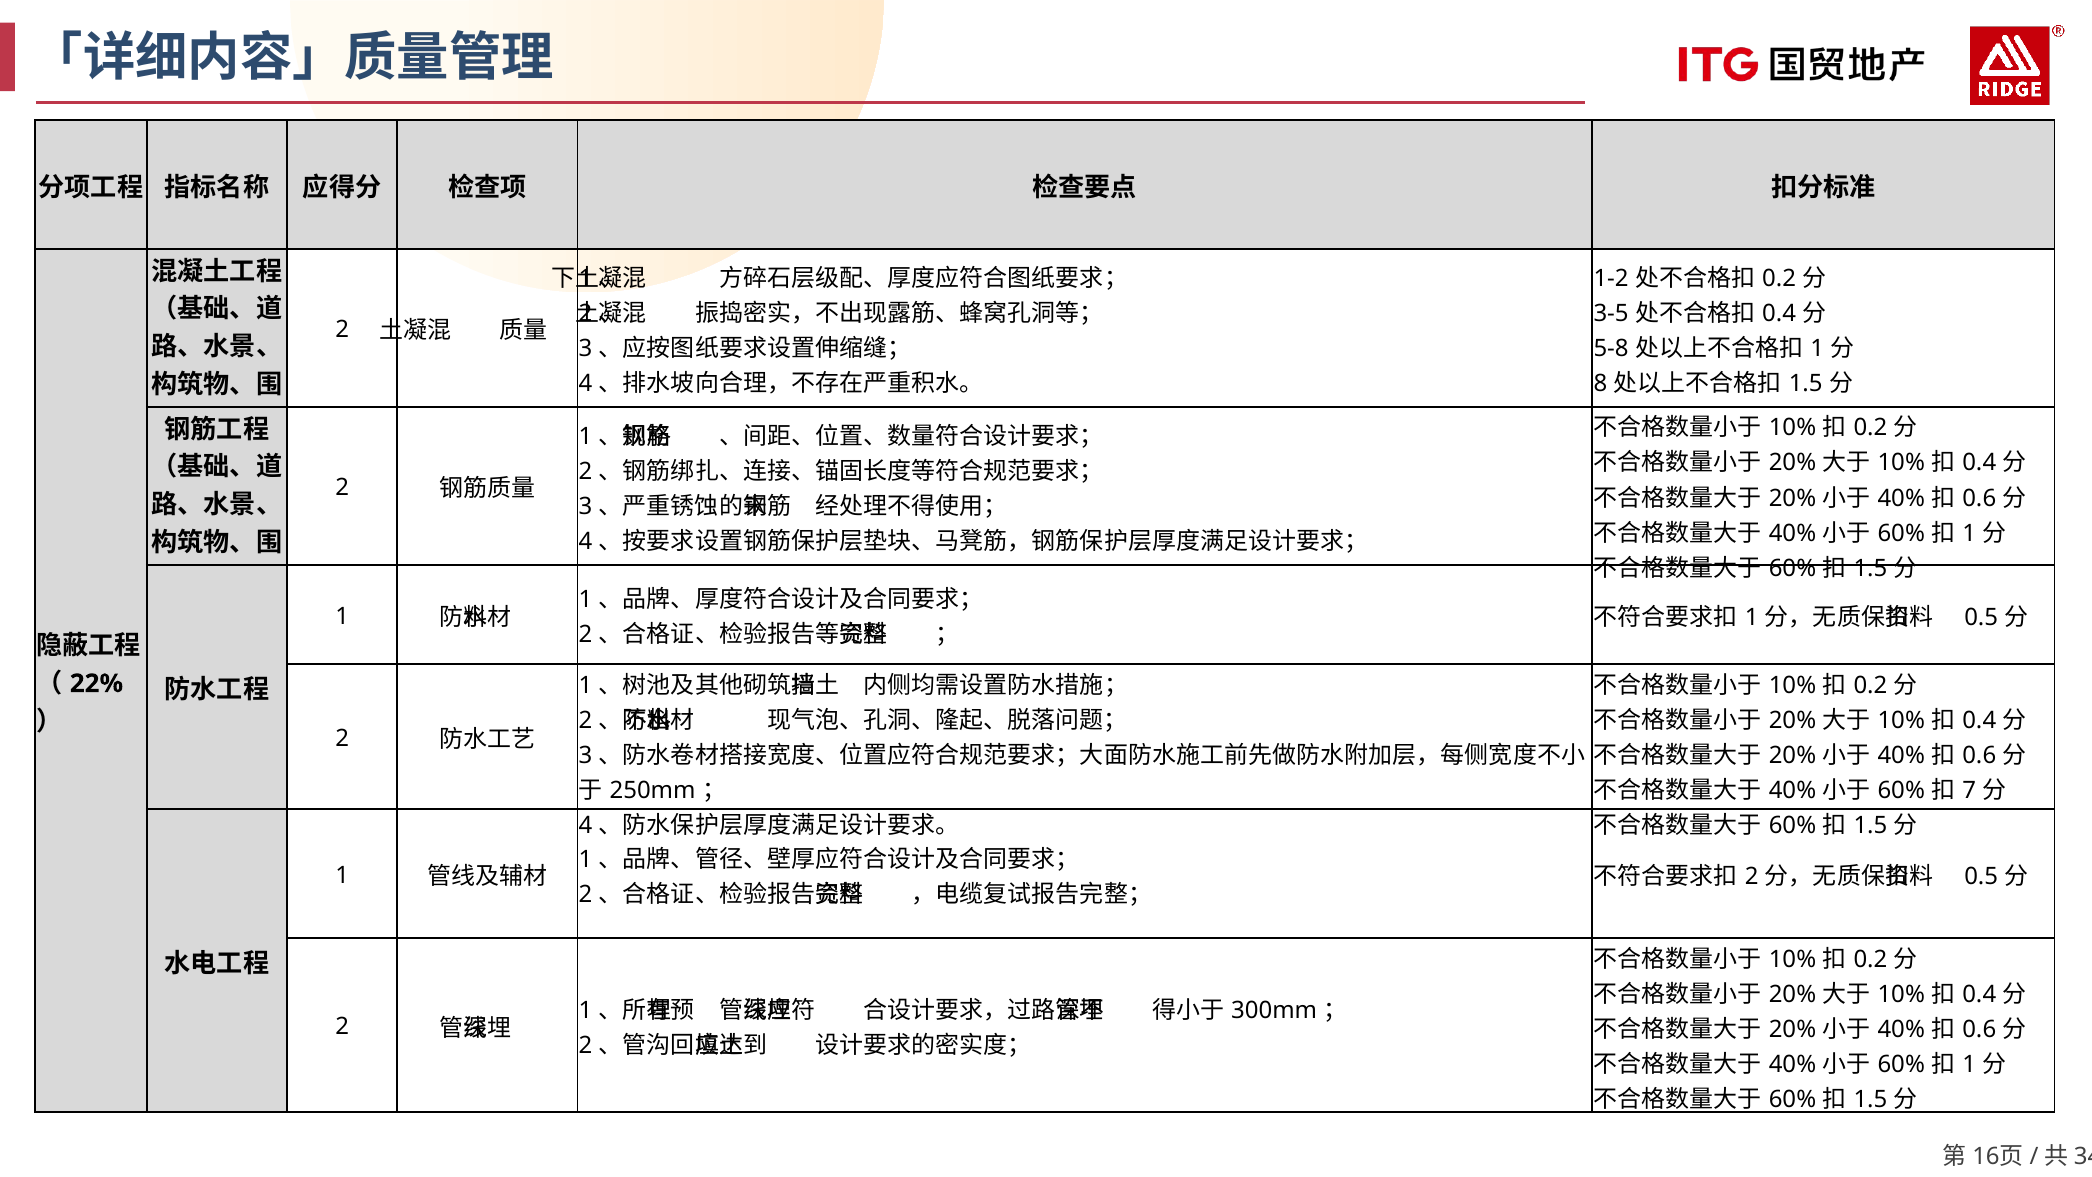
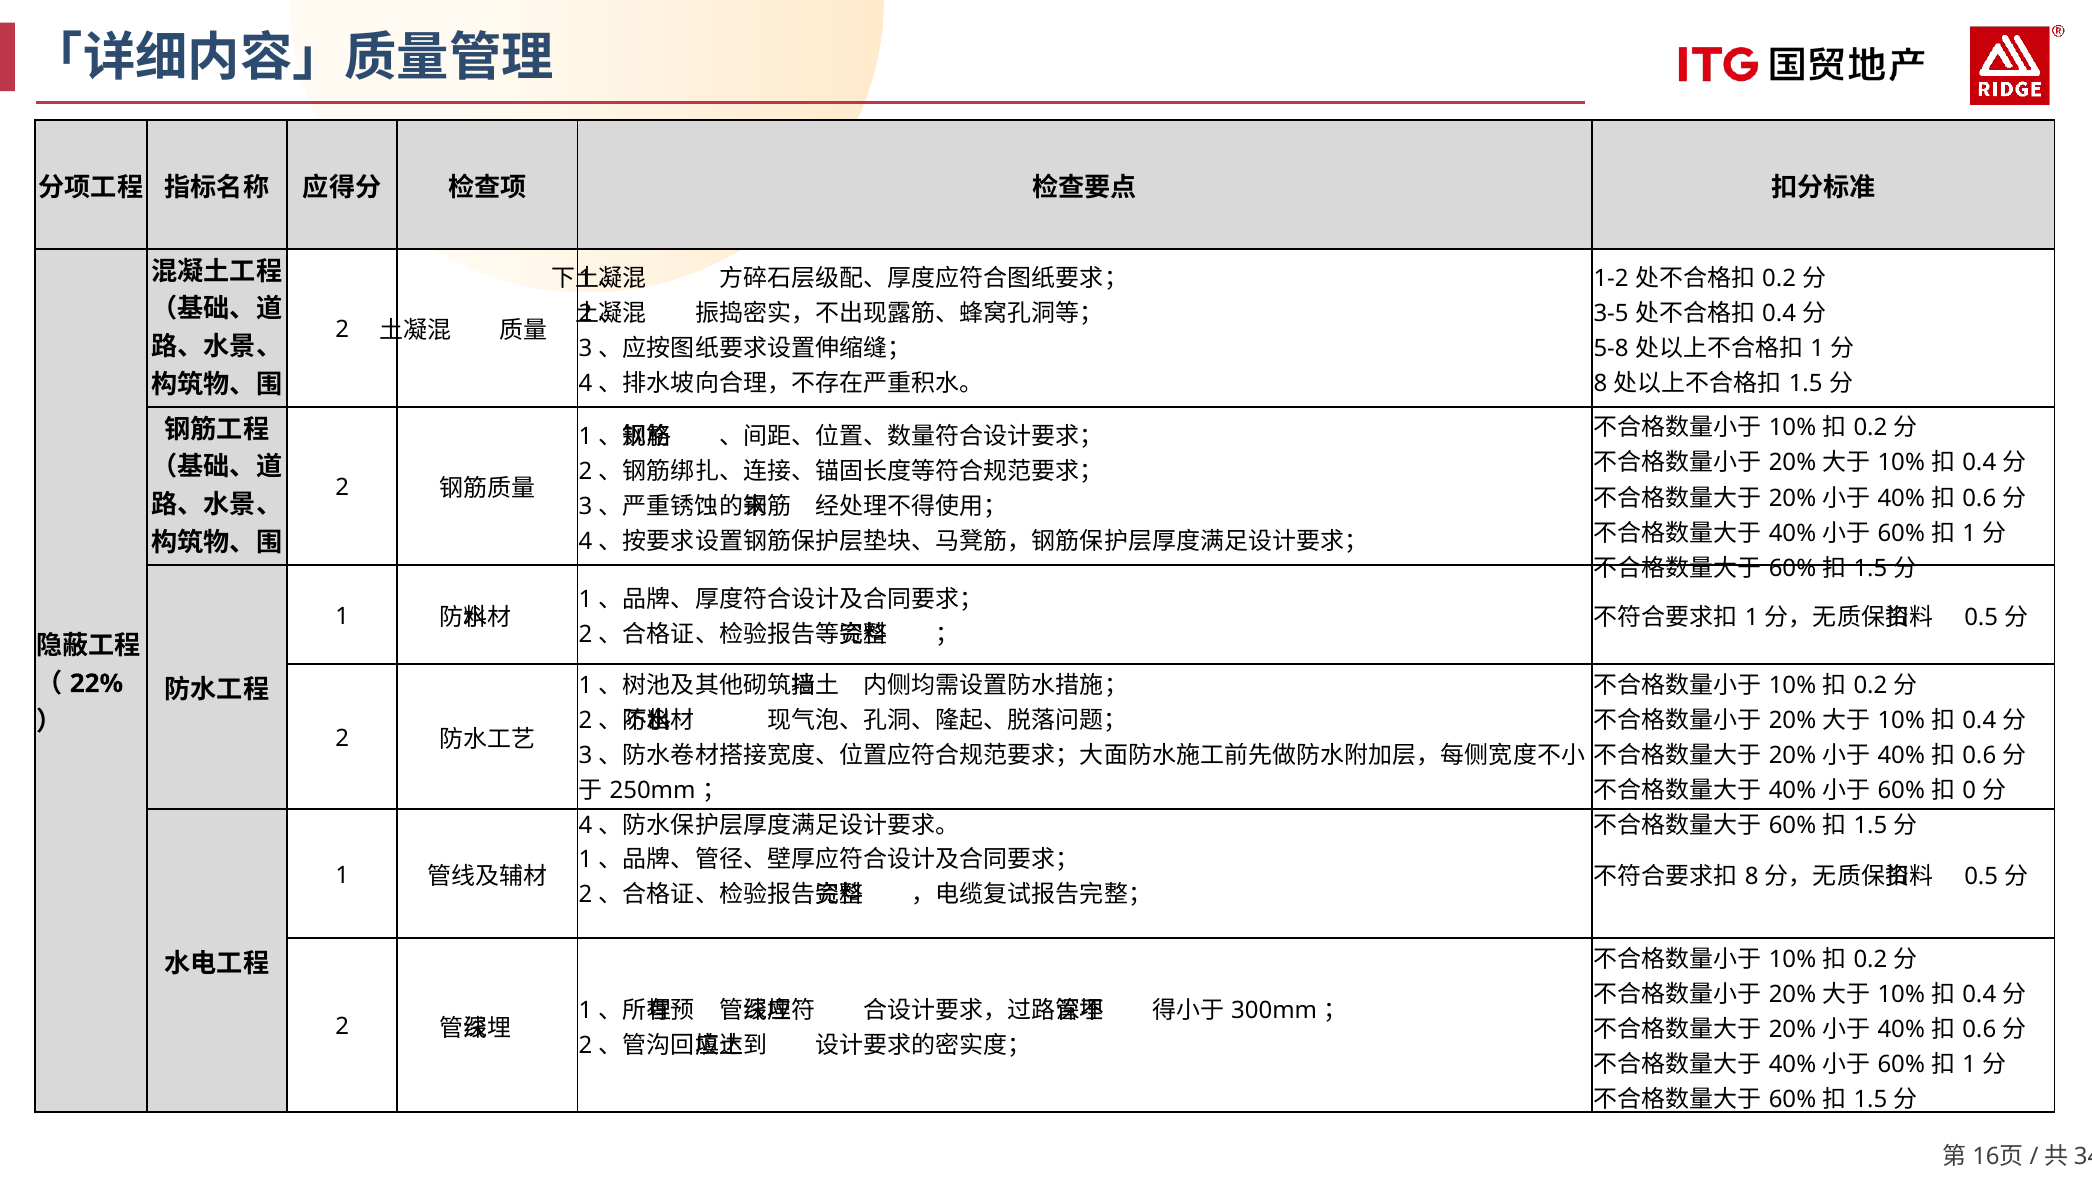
7: 7 -> 0
2 at (1752, 877): 2 -> 8
